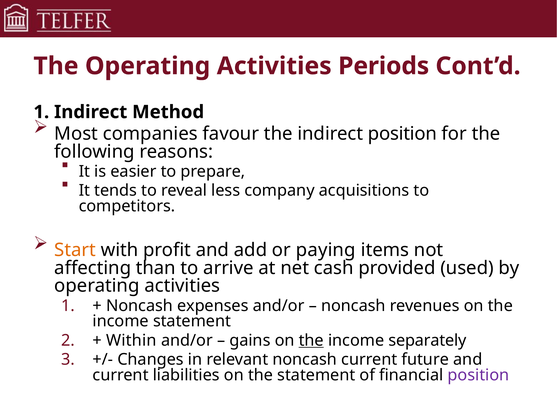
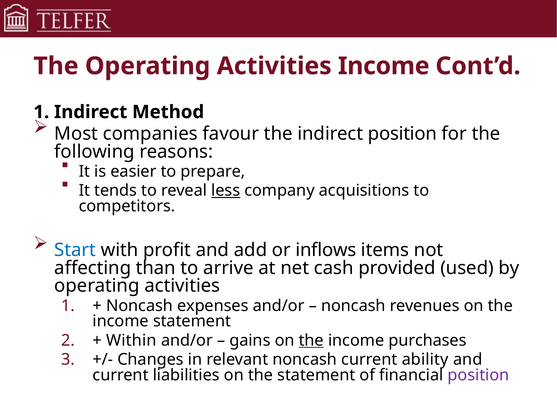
Activities Periods: Periods -> Income
less underline: none -> present
Start colour: orange -> blue
paying: paying -> inflows
separately: separately -> purchases
future: future -> ability
